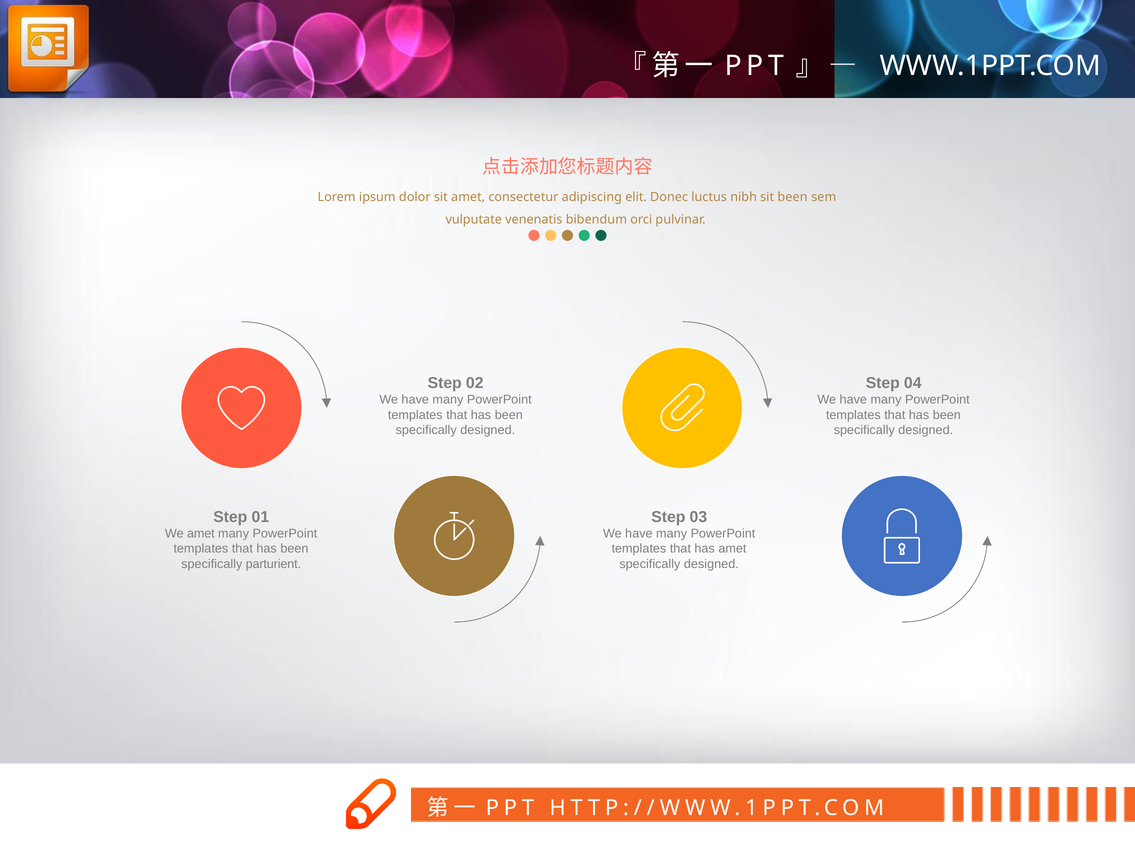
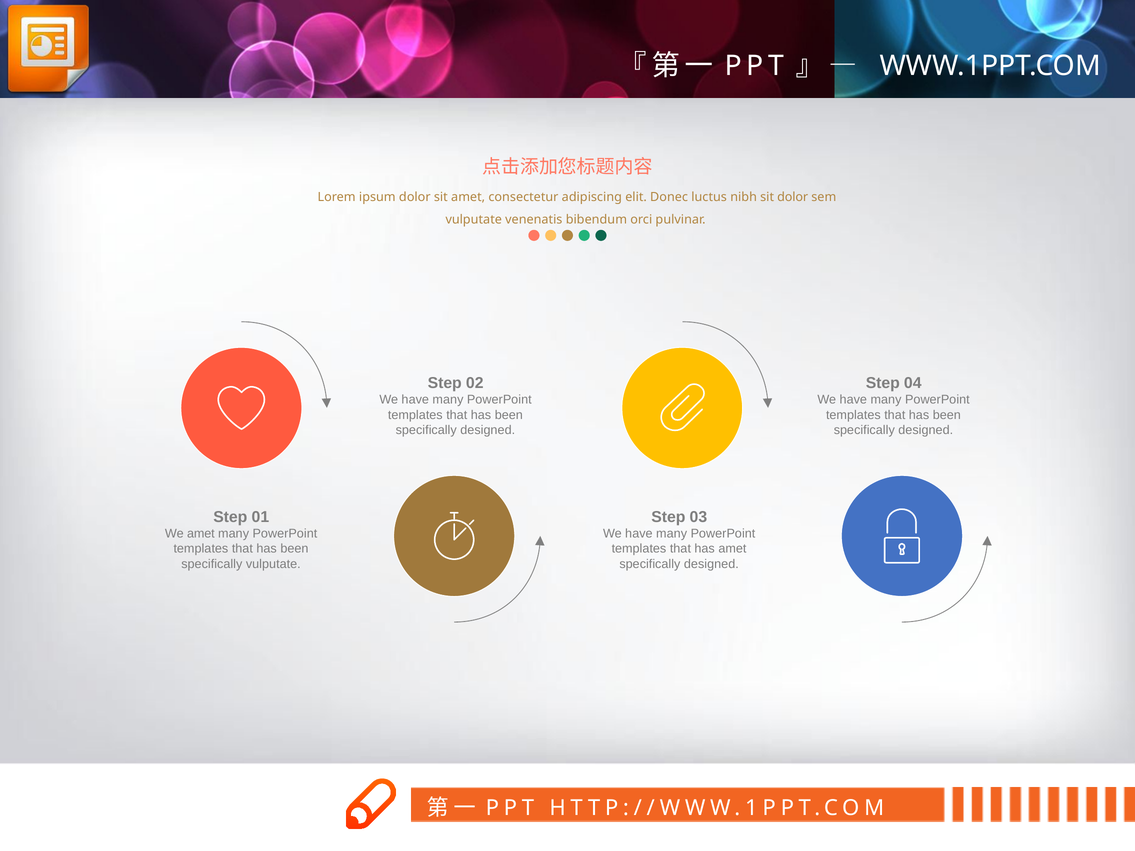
sit been: been -> dolor
specifically parturient: parturient -> vulputate
